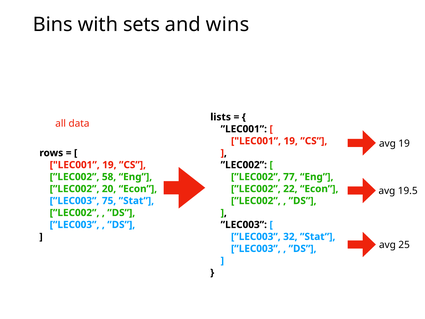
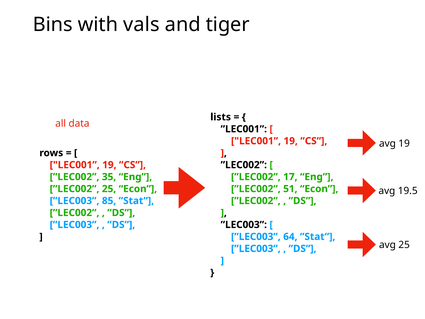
sets: sets -> vals
wins: wins -> tiger
58: 58 -> 35
77: 77 -> 17
”LEC002 20: 20 -> 25
22: 22 -> 51
75: 75 -> 85
32: 32 -> 64
